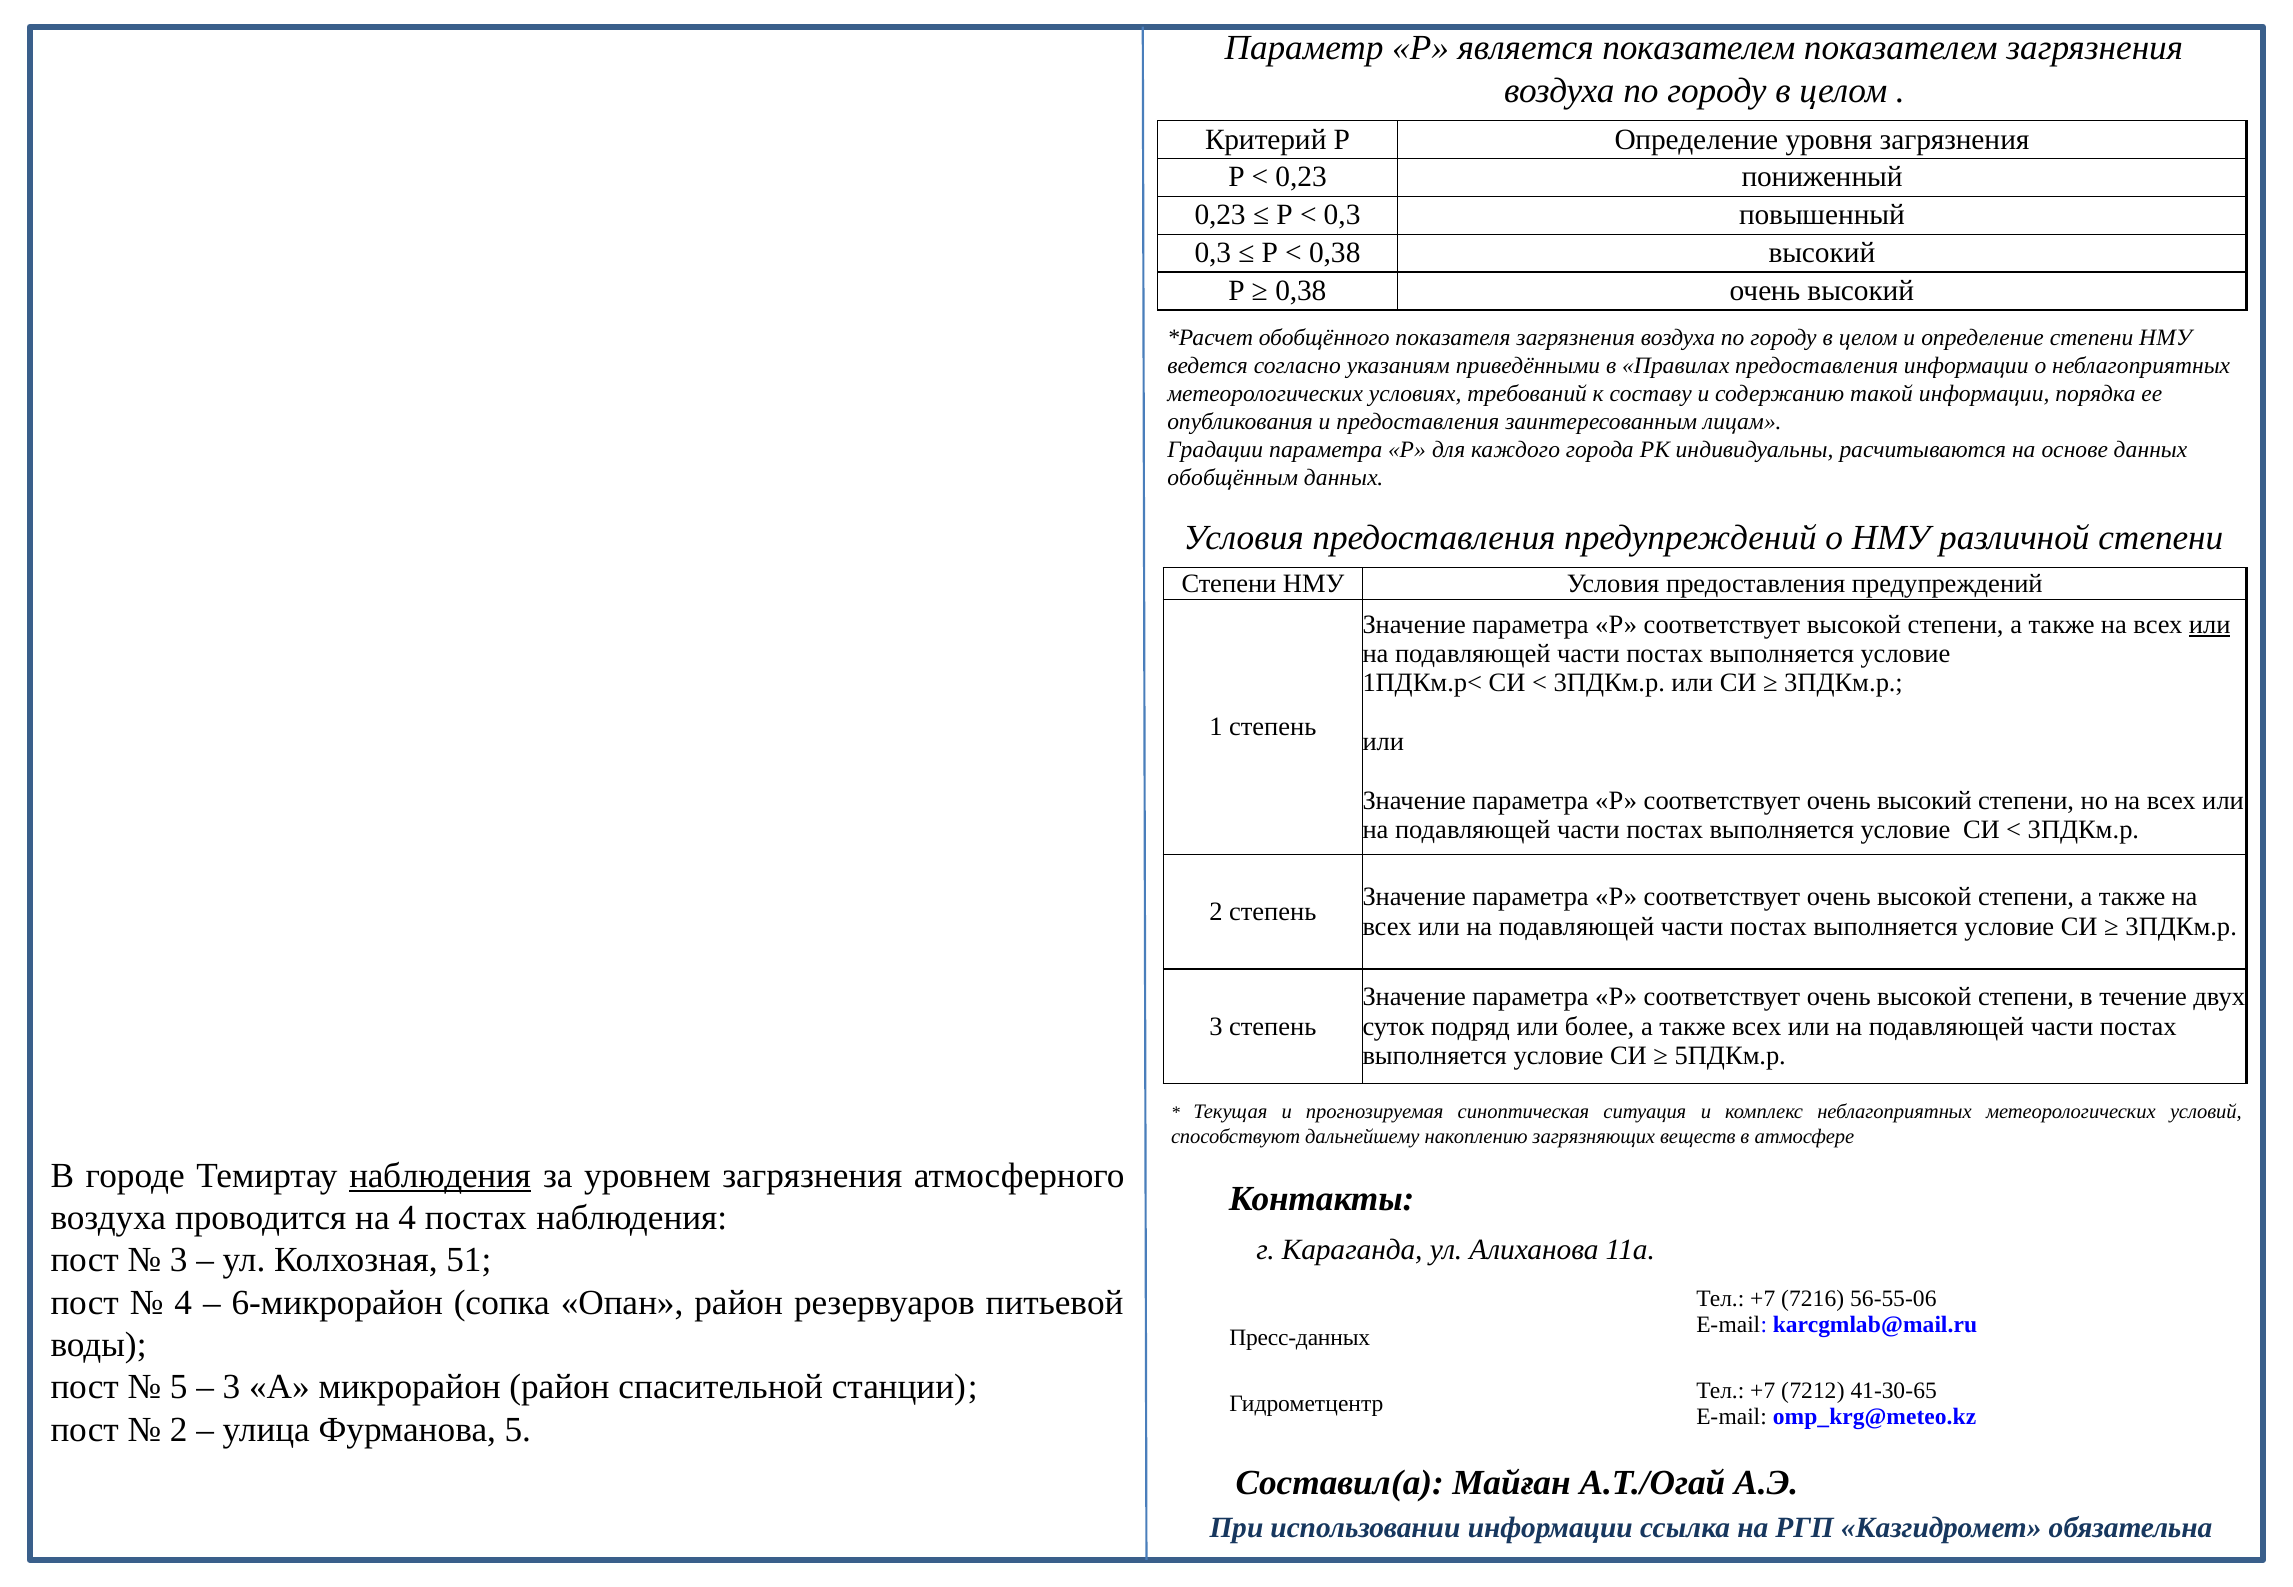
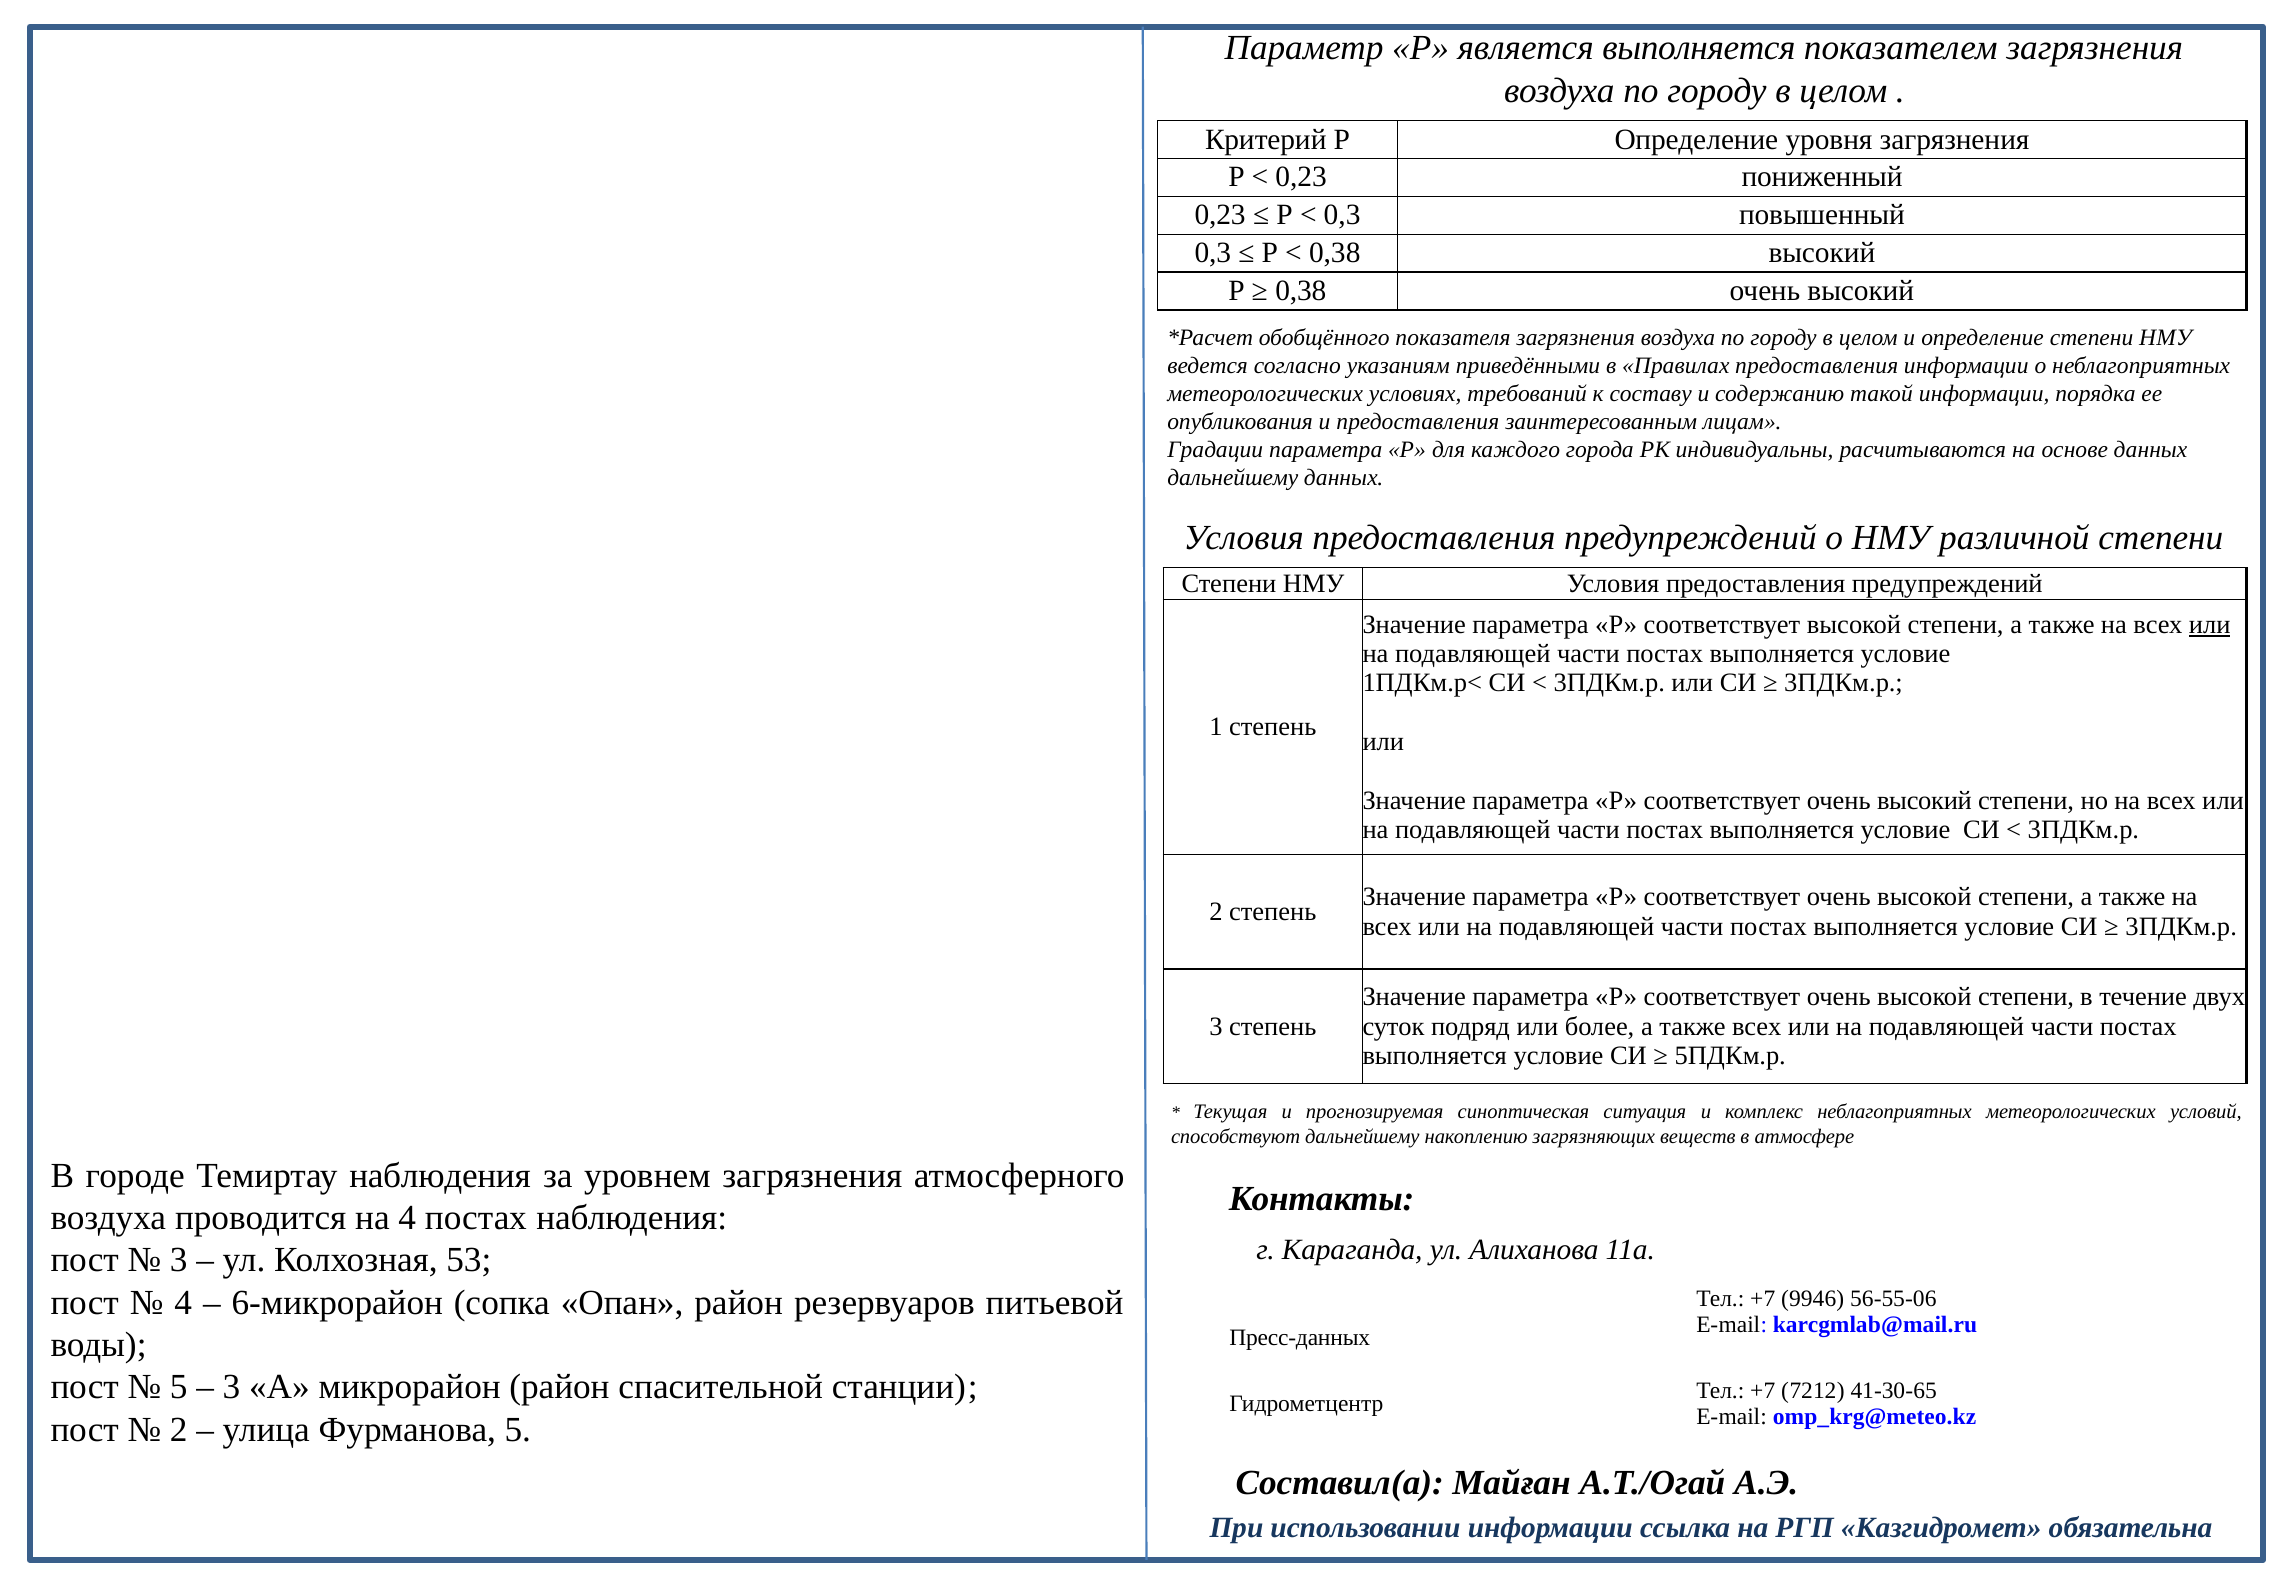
является показателем: показателем -> выполняется
обобщённым at (1233, 478): обобщённым -> дальнейшему
наблюдения at (440, 1176) underline: present -> none
51: 51 -> 53
7216: 7216 -> 9946
